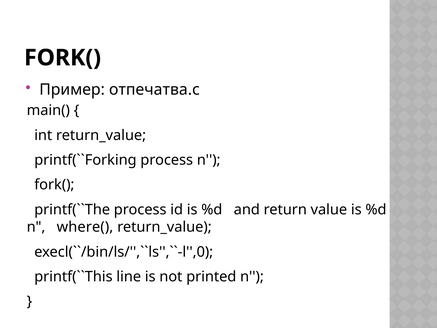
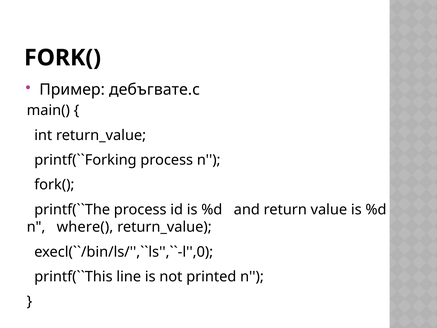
отпечатва.c: отпечатва.c -> дебъгвате.c
